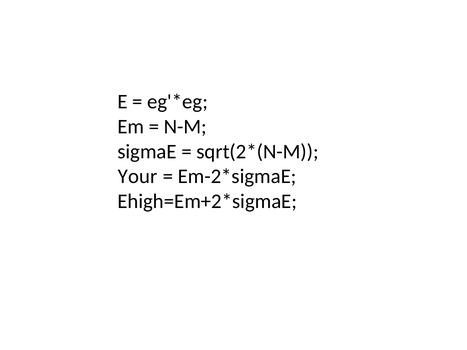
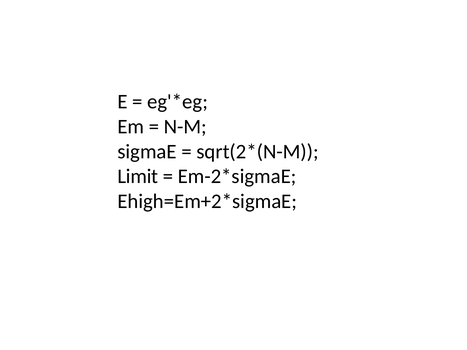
Your: Your -> Limit
